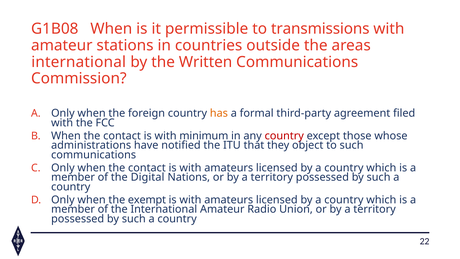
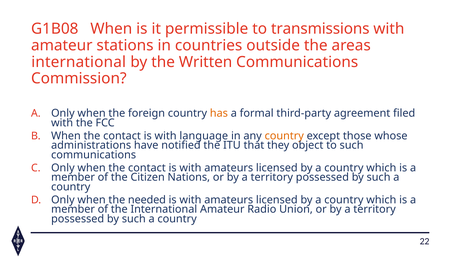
minimum: minimum -> language
country at (284, 136) colour: red -> orange
Digital: Digital -> Citizen
exempt: exempt -> needed
